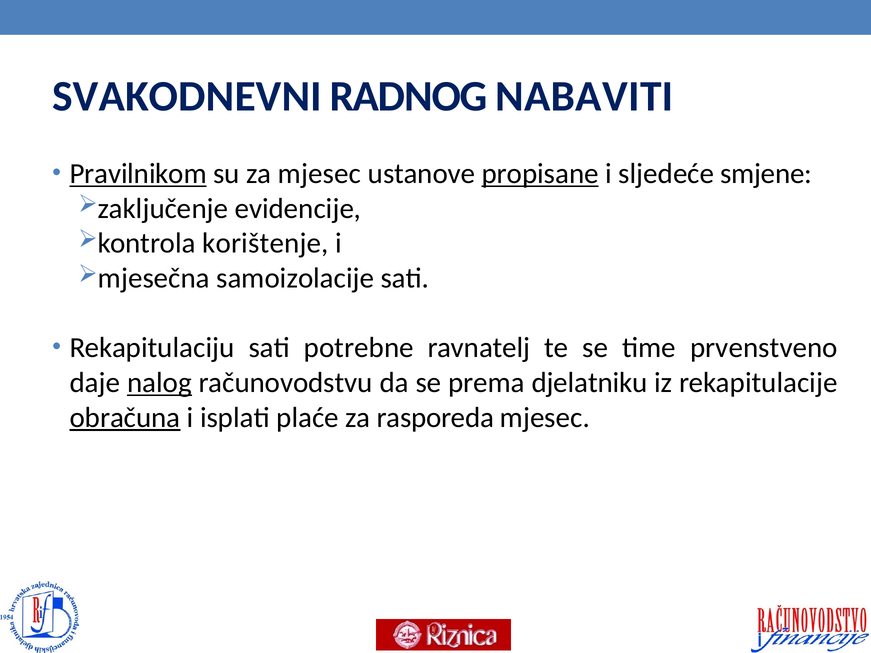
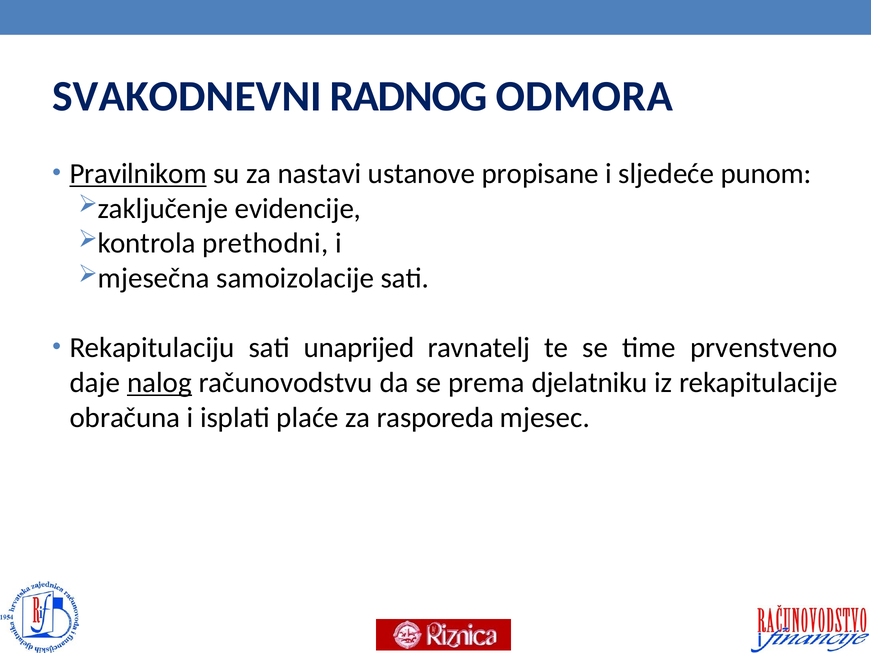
NABAVITI: NABAVITI -> ODMORA
za mjesec: mjesec -> nastavi
propisane underline: present -> none
smjene: smjene -> punom
korištenje: korištenje -> prethodni
potrebne: potrebne -> unaprijed
obračuna underline: present -> none
